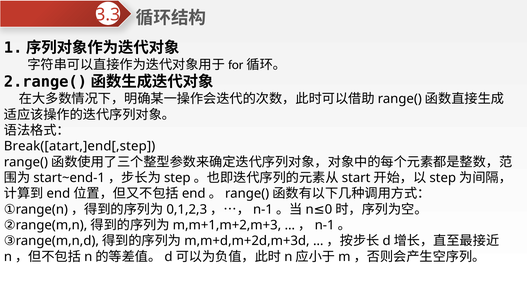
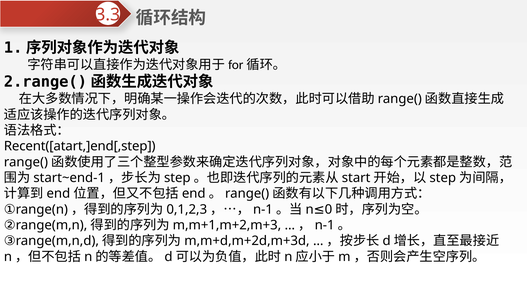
Break([atart,]end[,step: Break([atart,]end[,step -> Recent([atart,]end[,step
